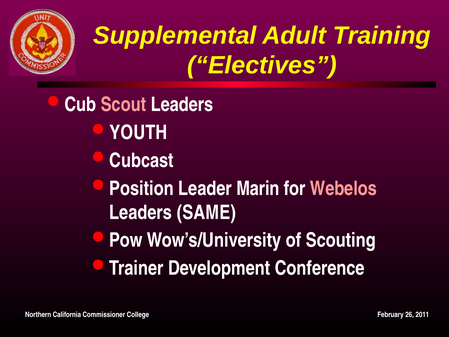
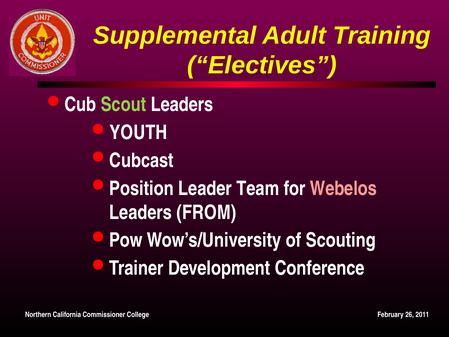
Scout colour: pink -> light green
Marin: Marin -> Team
SAME: SAME -> FROM
